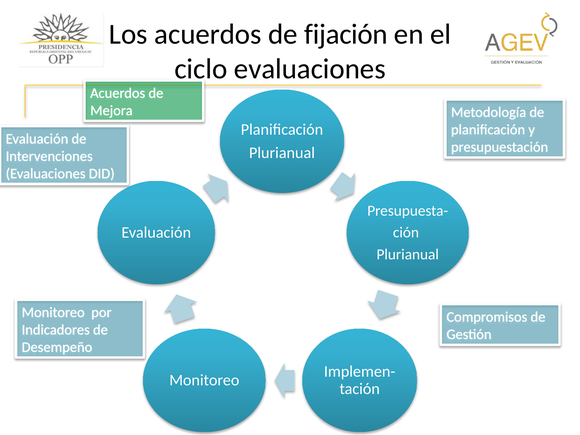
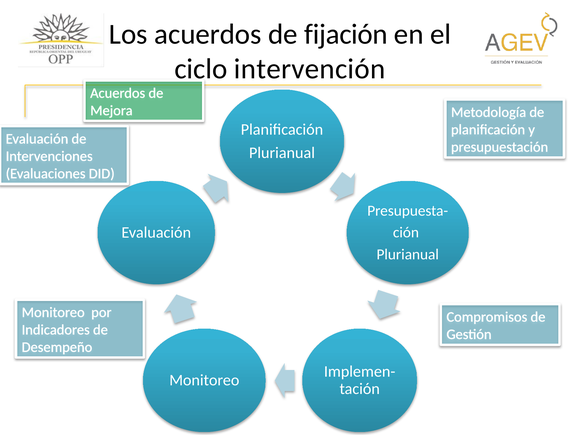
evaluaciones at (310, 69): evaluaciones -> intervención
